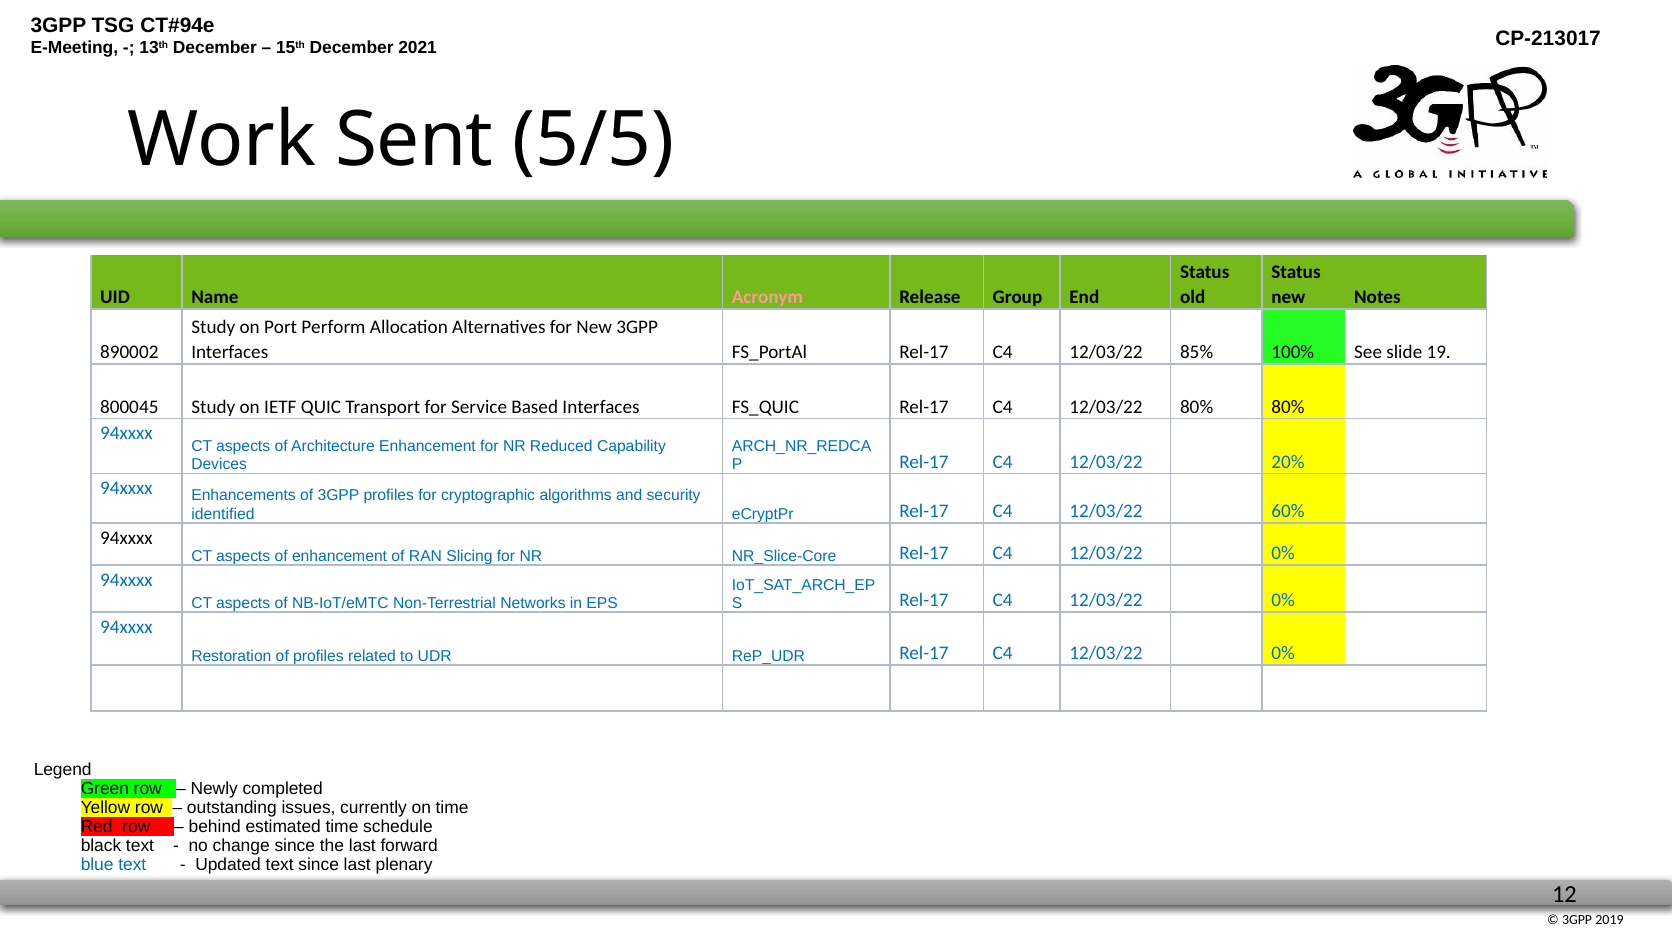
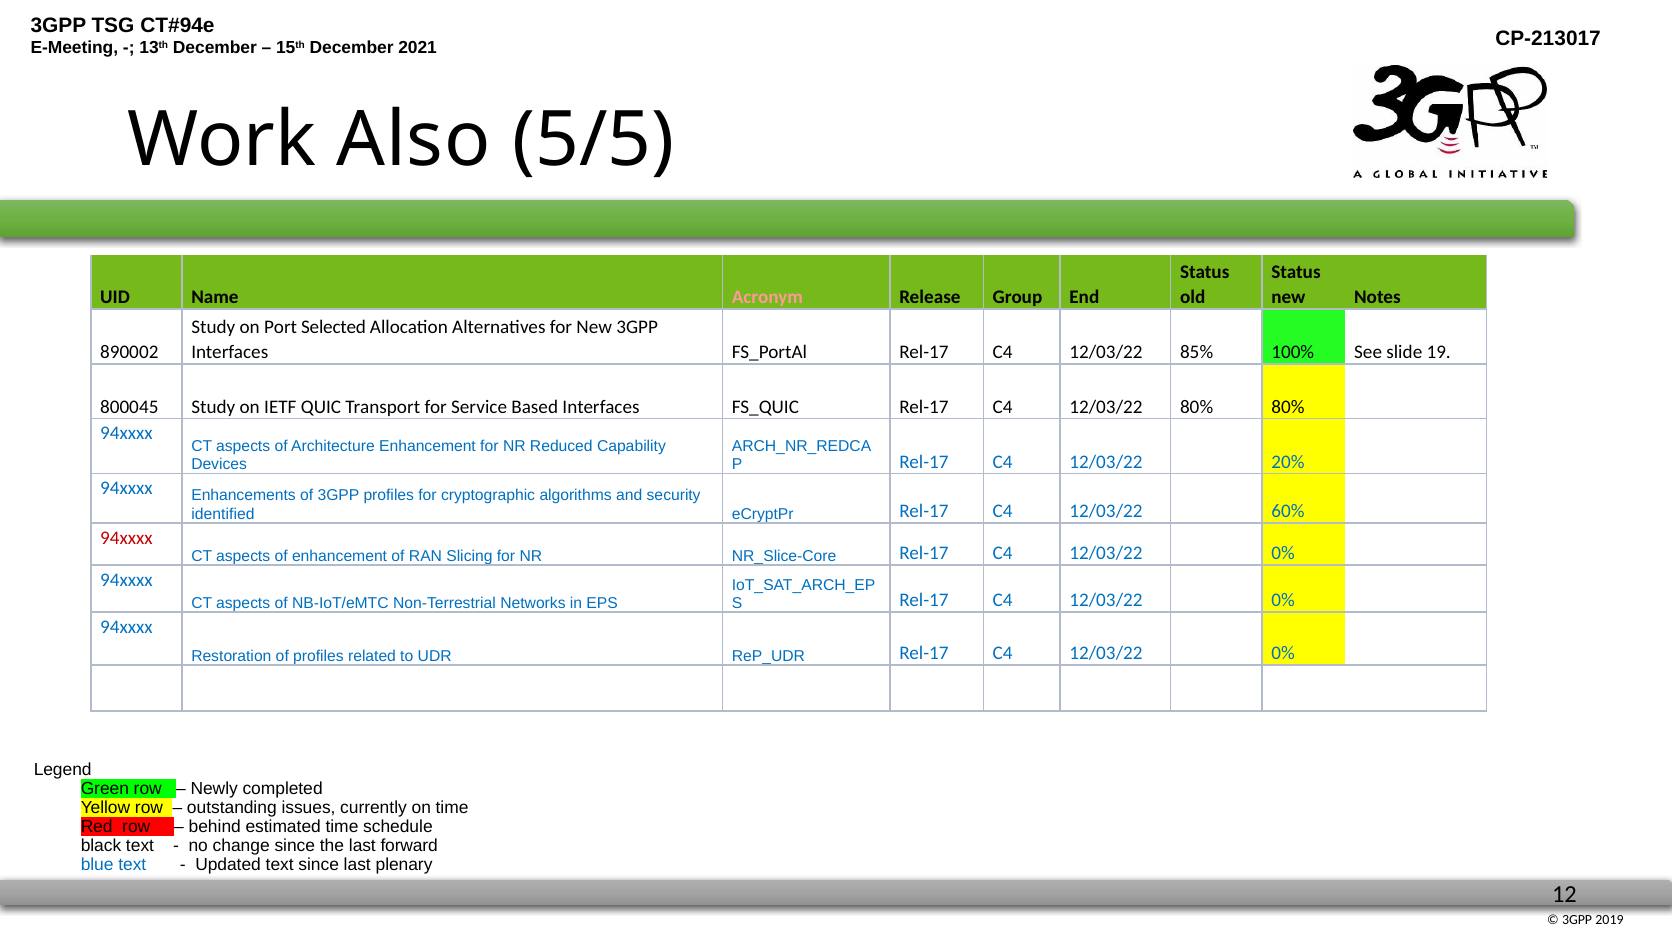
Sent: Sent -> Also
Perform: Perform -> Selected
94xxxx at (126, 537) colour: black -> red
